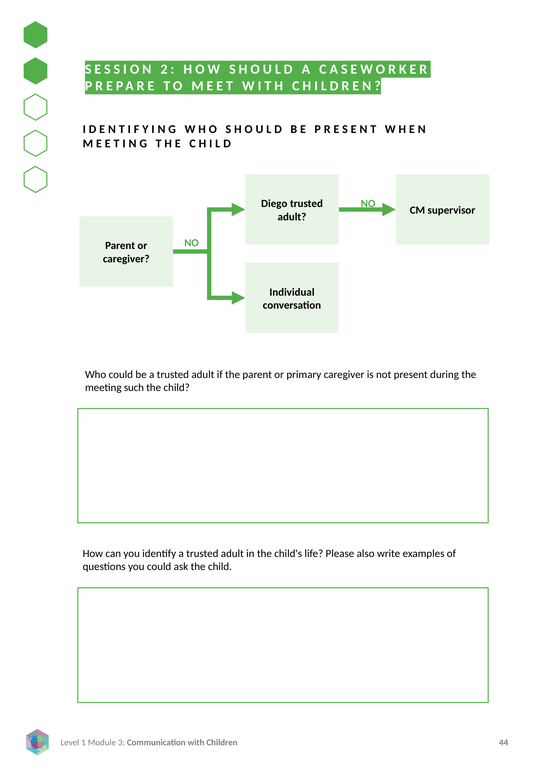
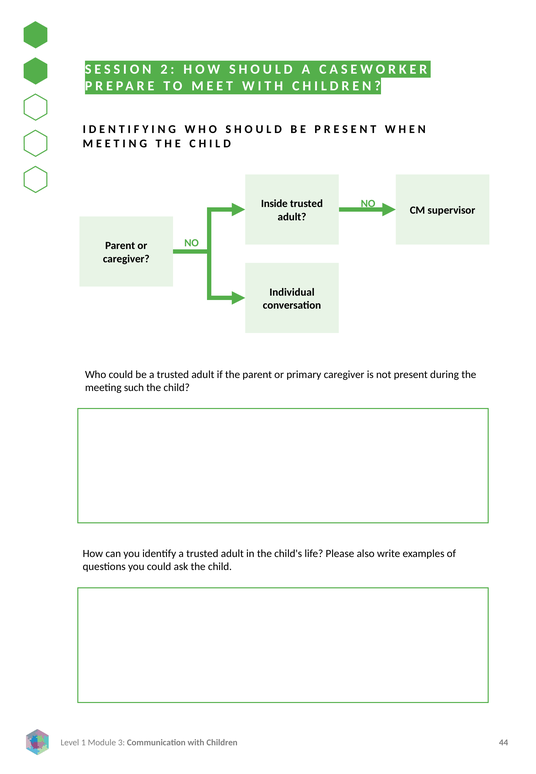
Diego: Diego -> Inside
